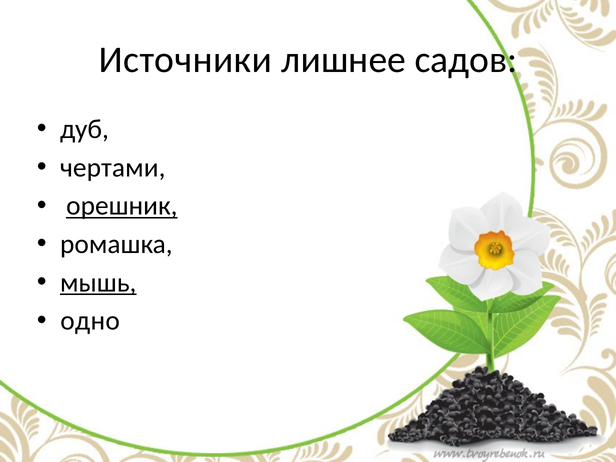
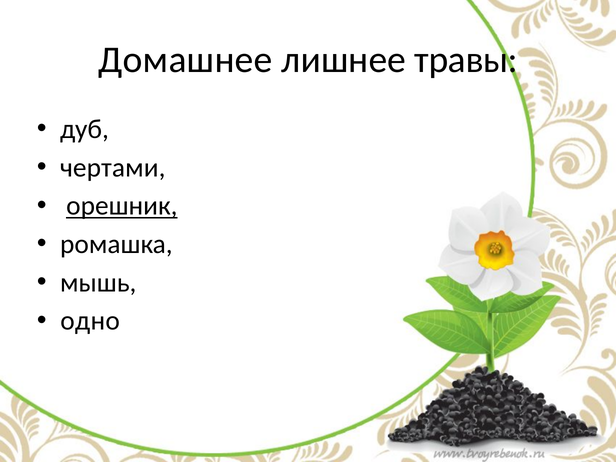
Источники: Источники -> Домашнее
садов: садов -> травы
мышь underline: present -> none
